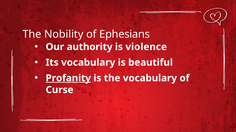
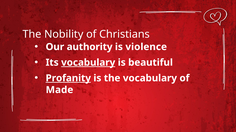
Ephesians: Ephesians -> Christians
vocabulary at (88, 63) underline: none -> present
Curse: Curse -> Made
